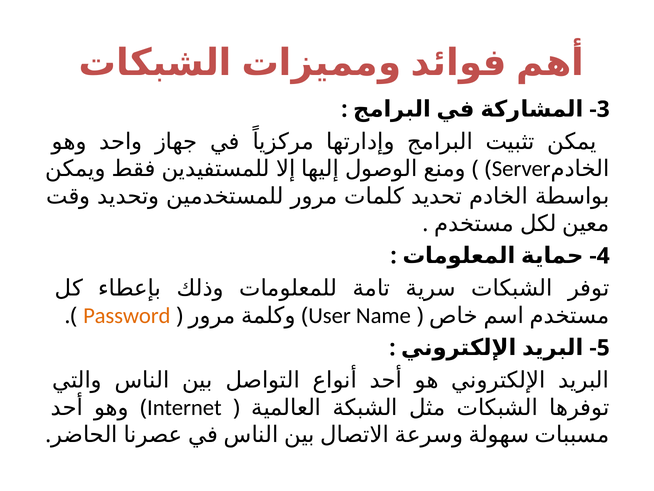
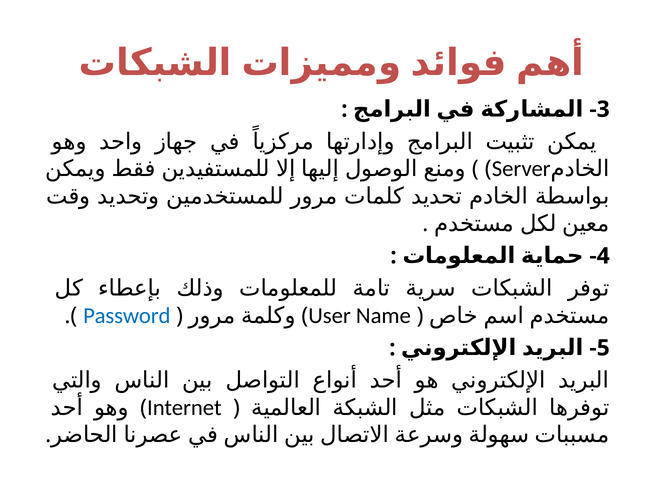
Password colour: orange -> blue
